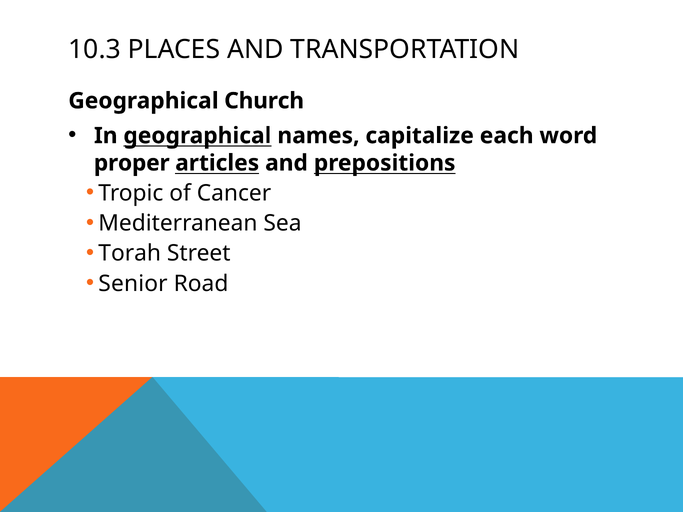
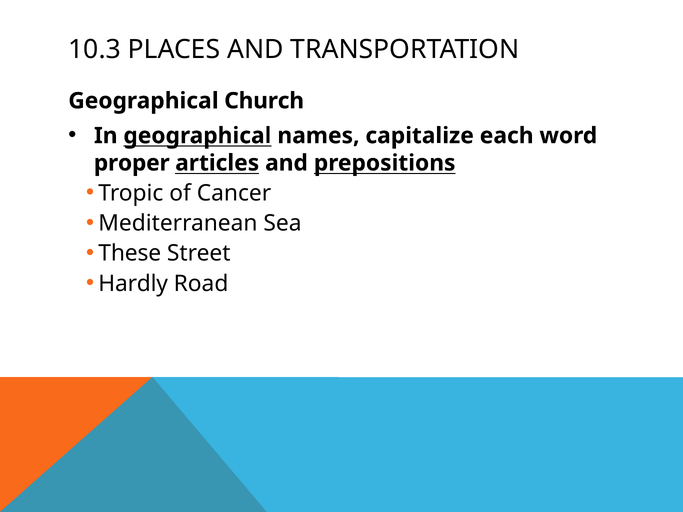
Torah: Torah -> These
Senior: Senior -> Hardly
